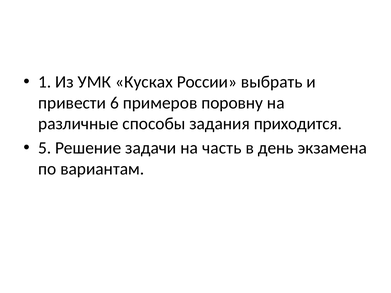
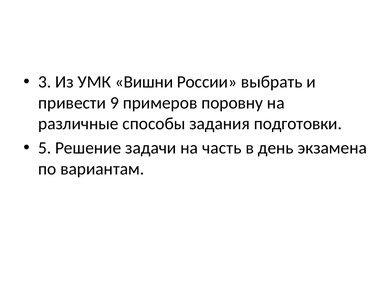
1: 1 -> 3
Кусках: Кусках -> Вишни
6: 6 -> 9
приходится: приходится -> подготовки
